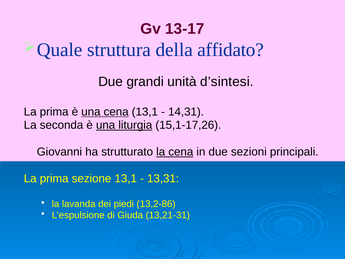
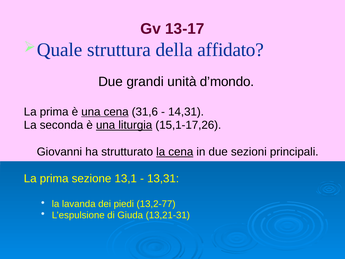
d’sintesi: d’sintesi -> d’mondo
cena 13,1: 13,1 -> 31,6
13,2-86: 13,2-86 -> 13,2-77
